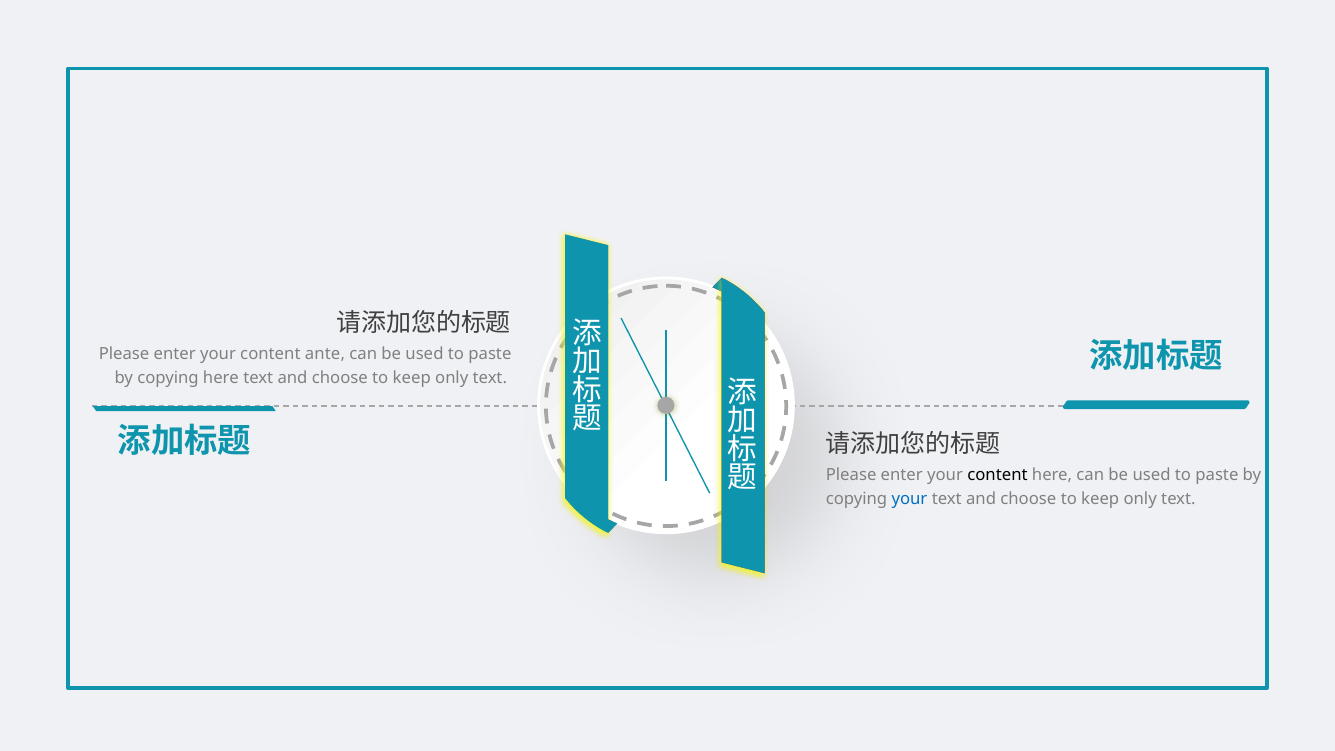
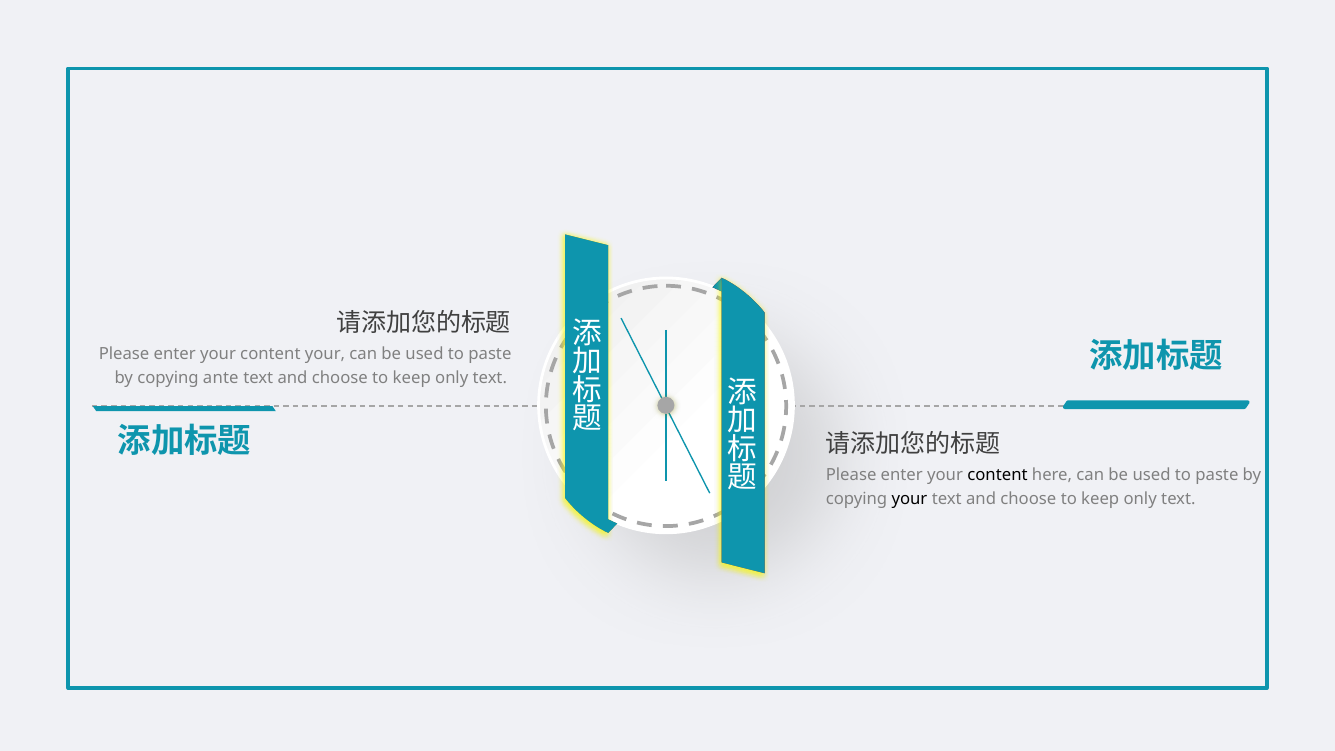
content ante: ante -> your
copying here: here -> ante
your at (909, 499) colour: blue -> black
